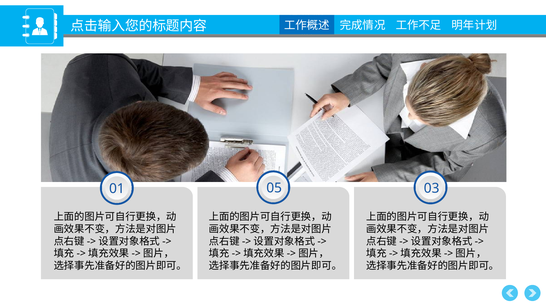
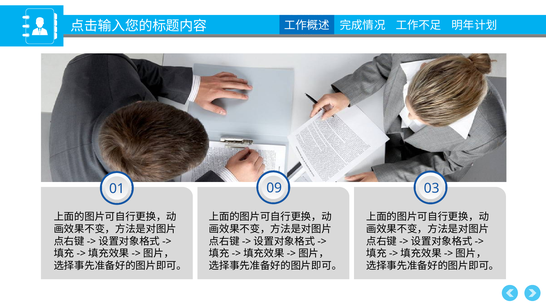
05: 05 -> 09
